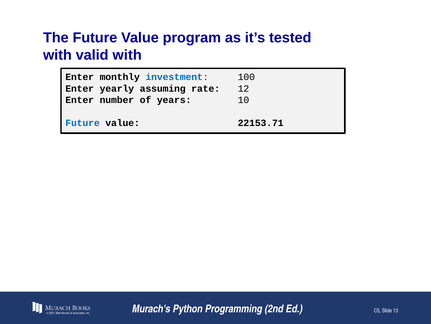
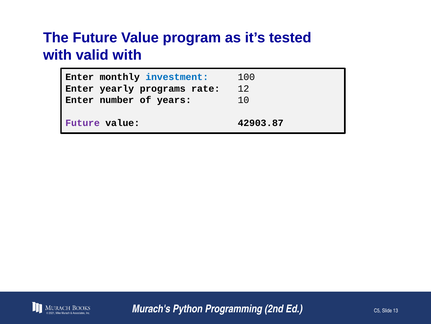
assuming: assuming -> programs
Future at (83, 123) colour: blue -> purple
22153.71: 22153.71 -> 42903.87
